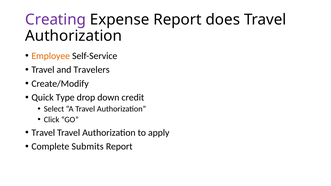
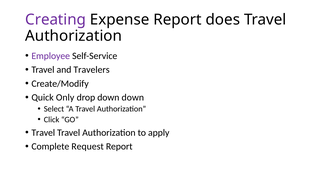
Employee colour: orange -> purple
Type: Type -> Only
down credit: credit -> down
Submits: Submits -> Request
